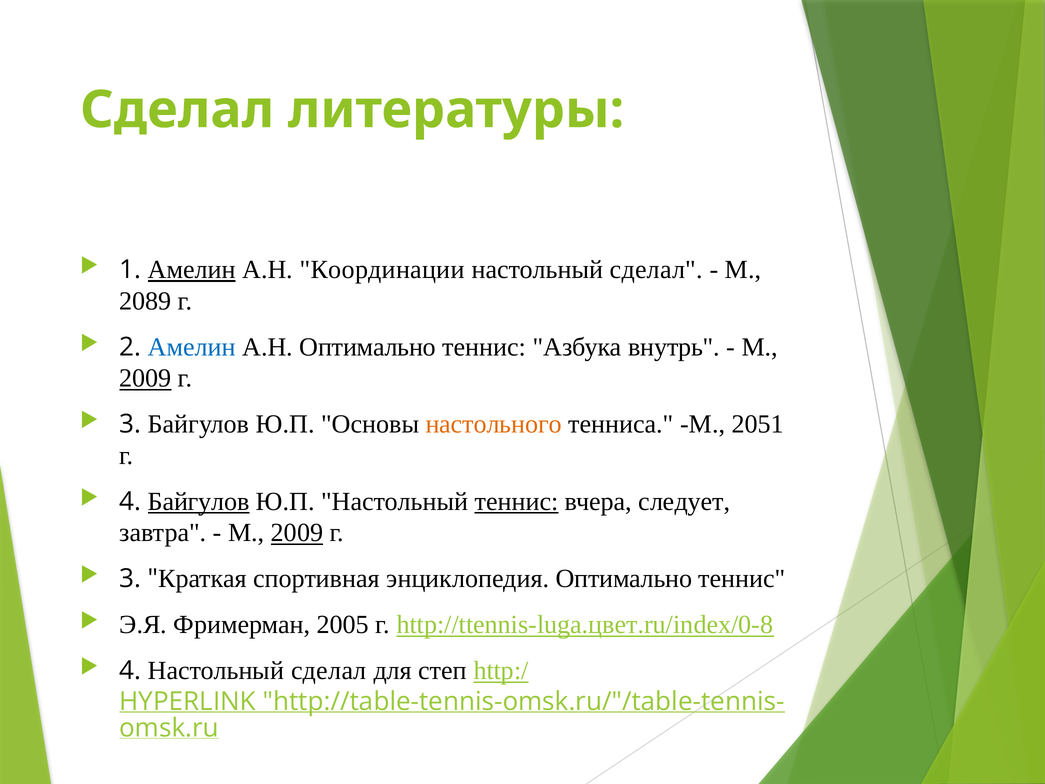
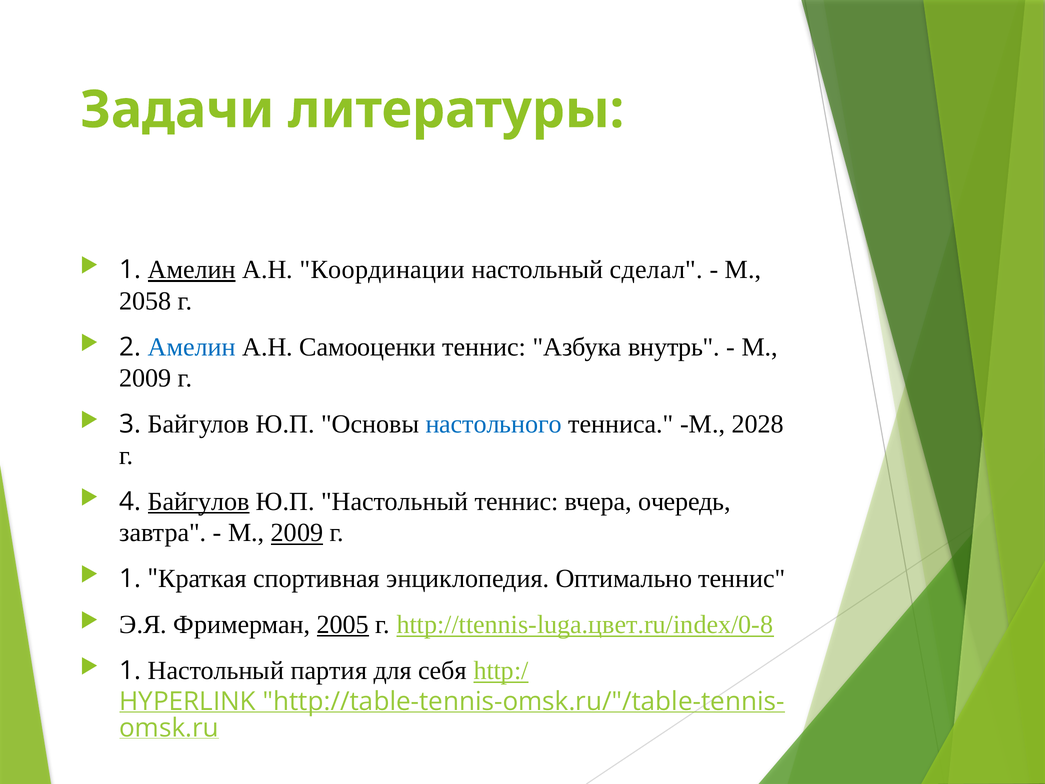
Сделал at (177, 110): Сделал -> Задачи
2089: 2089 -> 2058
А.Н Оптимально: Оптимально -> Самооценки
2009 at (145, 378) underline: present -> none
настольного colour: orange -> blue
2051: 2051 -> 2028
теннис at (516, 501) underline: present -> none
следует: следует -> очередь
3 at (130, 579): 3 -> 1
2005 underline: none -> present
4 at (130, 670): 4 -> 1
сделал at (329, 670): сделал -> партия
степ: степ -> себя
